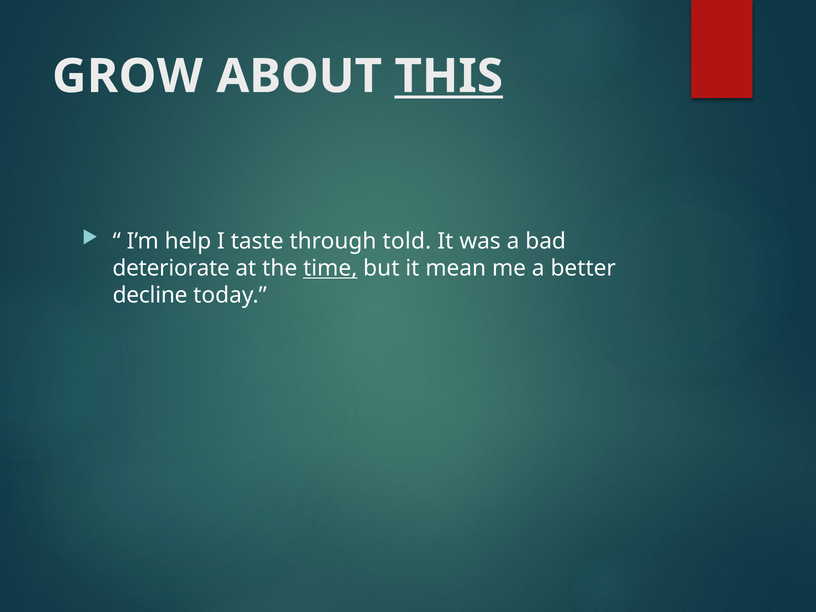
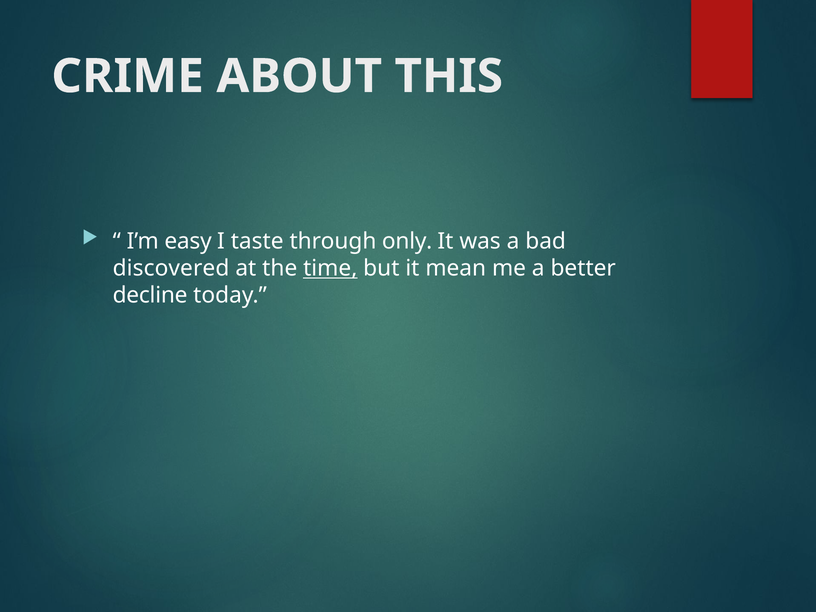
GROW: GROW -> CRIME
THIS underline: present -> none
help: help -> easy
told: told -> only
deteriorate: deteriorate -> discovered
